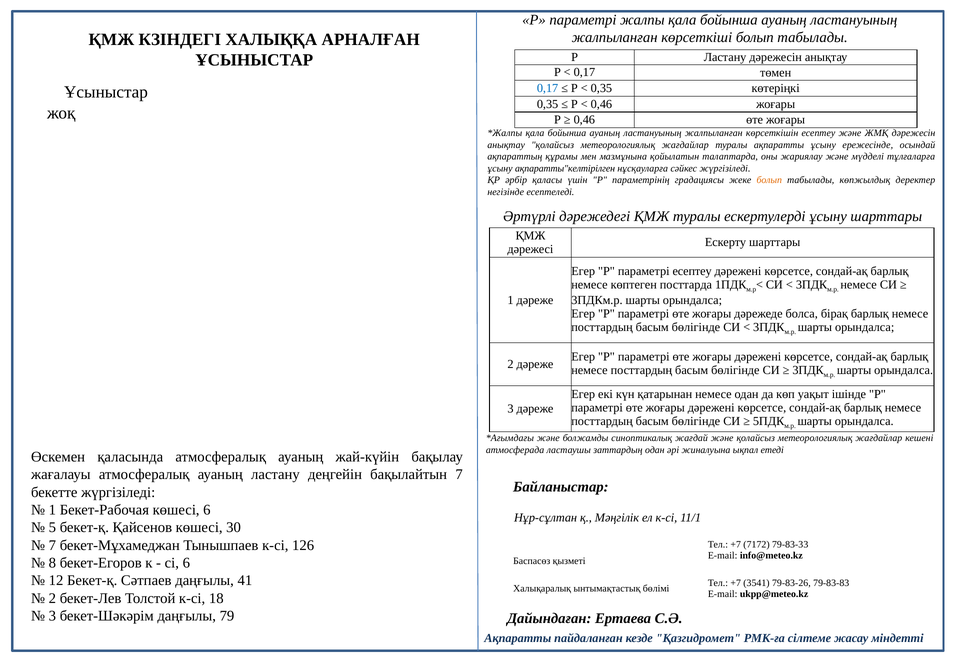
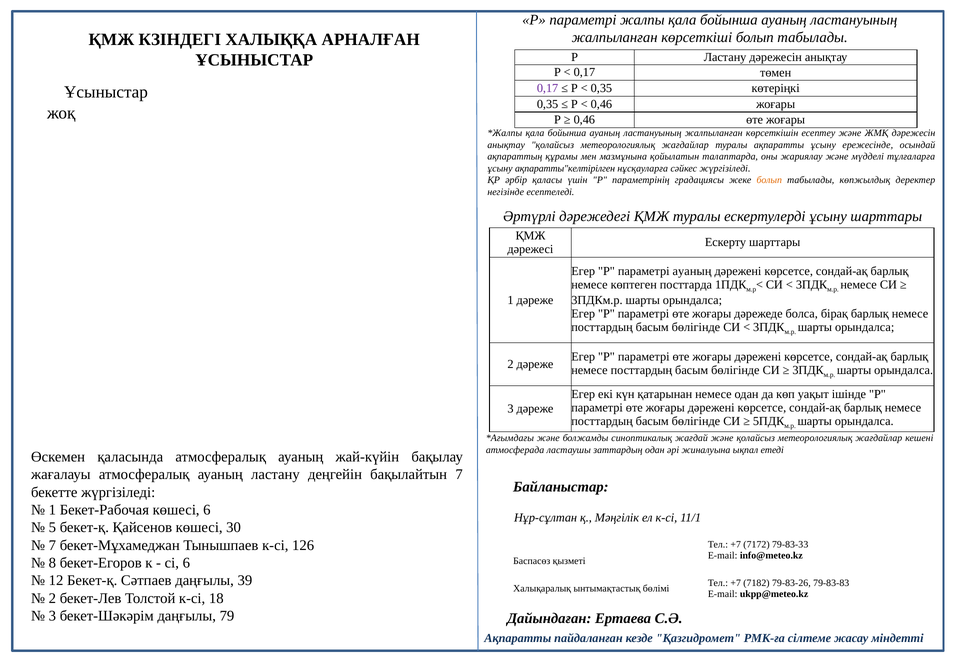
0,17 at (548, 88) colour: blue -> purple
параметрі есептеу: есептеу -> ауаның
41: 41 -> 39
3541: 3541 -> 7182
